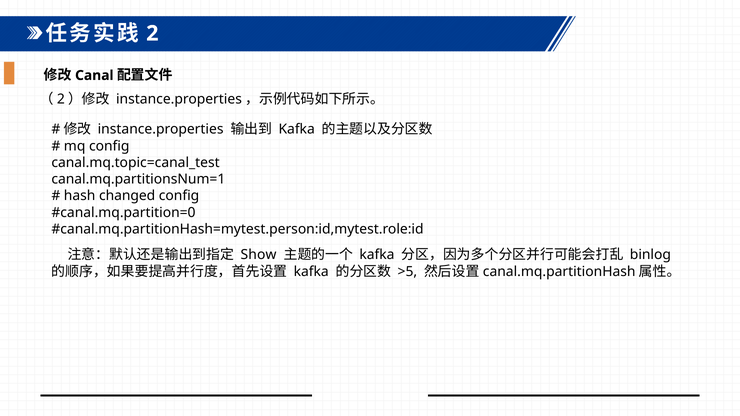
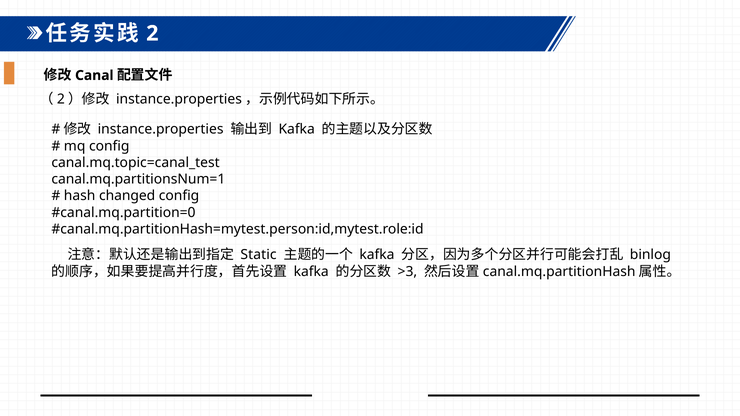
Show: Show -> Static
>5: >5 -> >3
